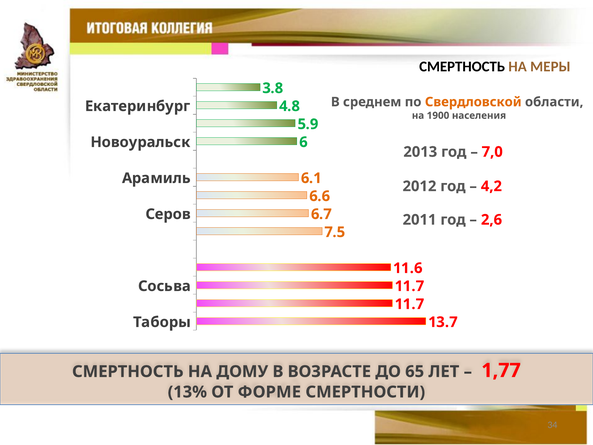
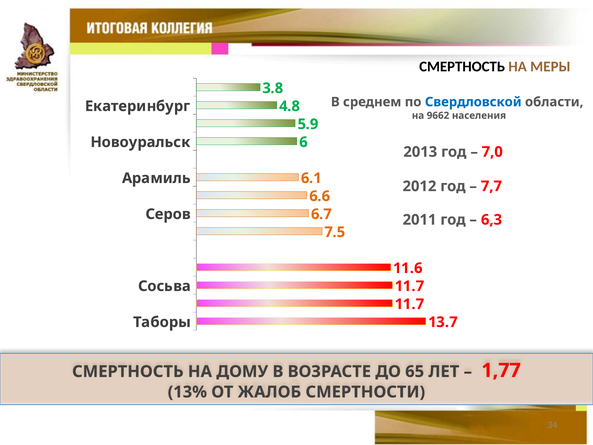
Свердловской colour: orange -> blue
1900: 1900 -> 9662
4,2: 4,2 -> 7,7
2,6: 2,6 -> 6,3
ФОРМЕ: ФОРМЕ -> ЖАЛОБ
